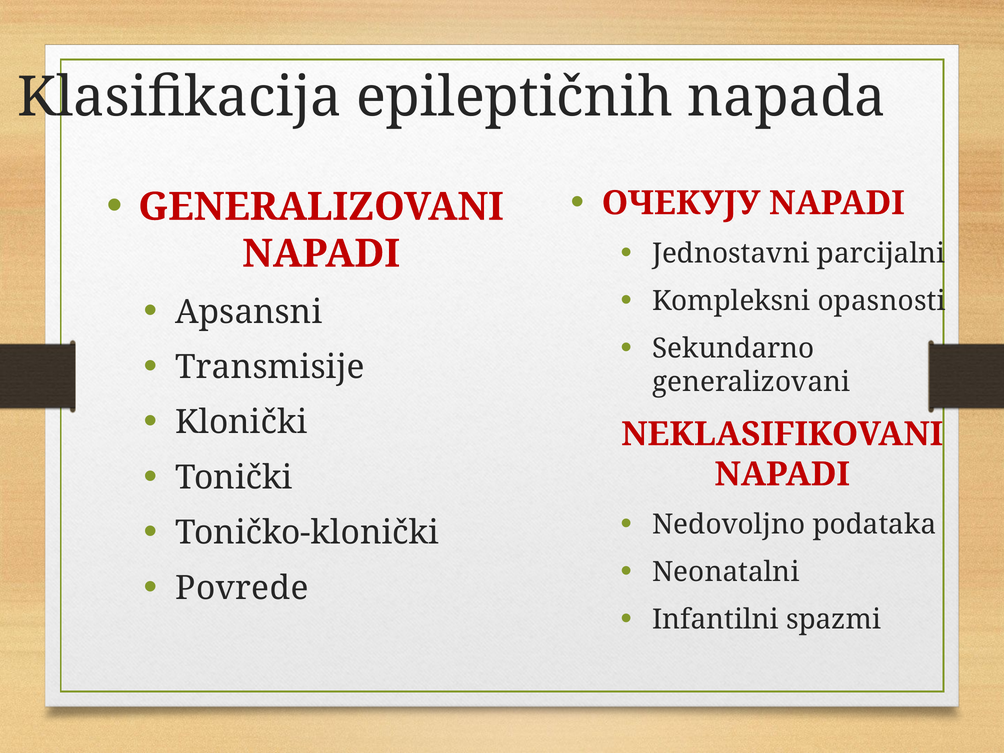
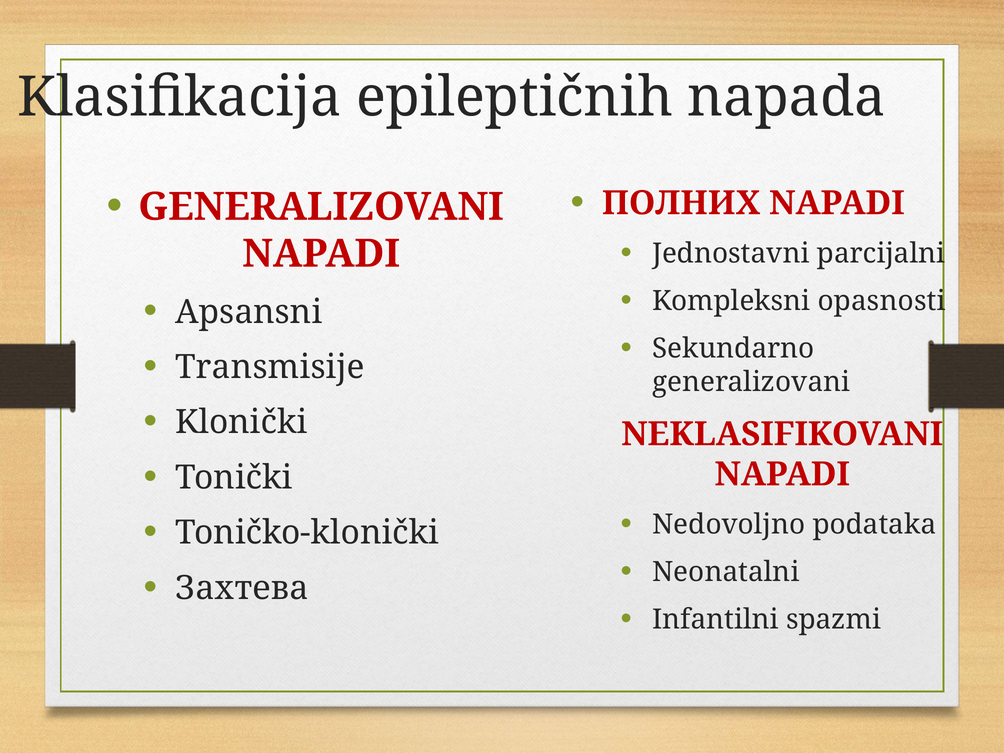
ОЧЕКУЈУ: ОЧЕКУЈУ -> ПОЛНИХ
Povrede: Povrede -> Захтева
